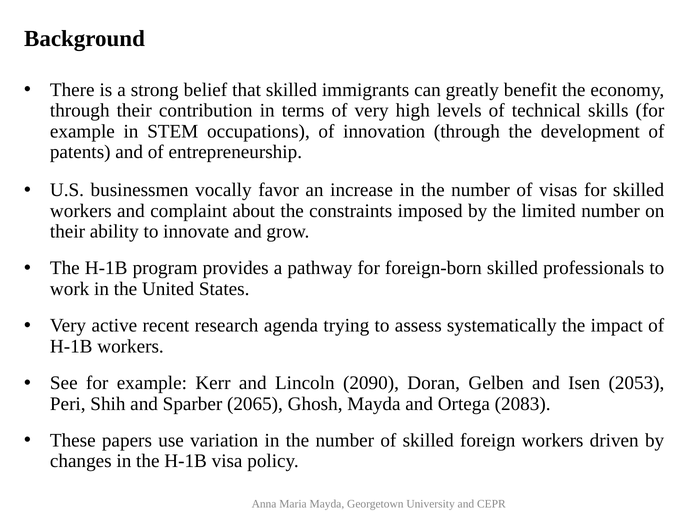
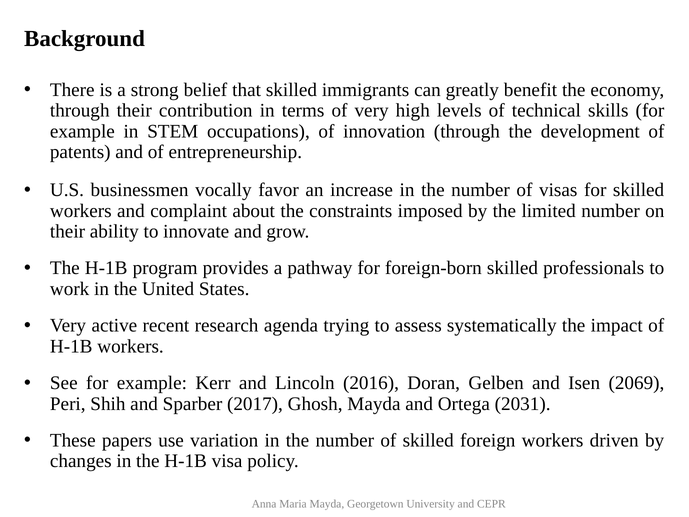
2090: 2090 -> 2016
2053: 2053 -> 2069
2065: 2065 -> 2017
2083: 2083 -> 2031
